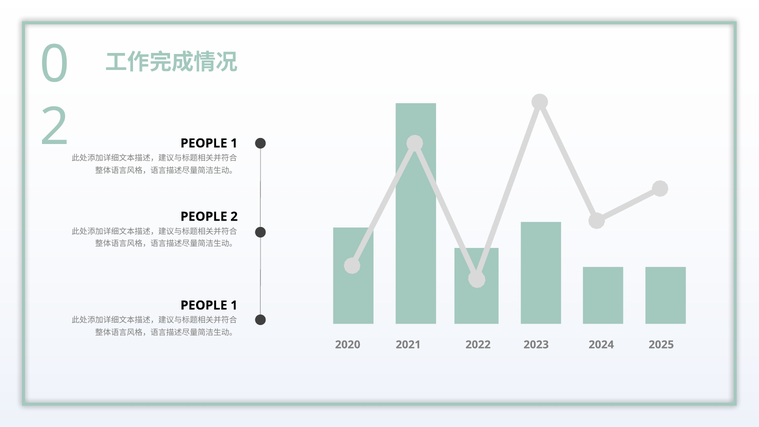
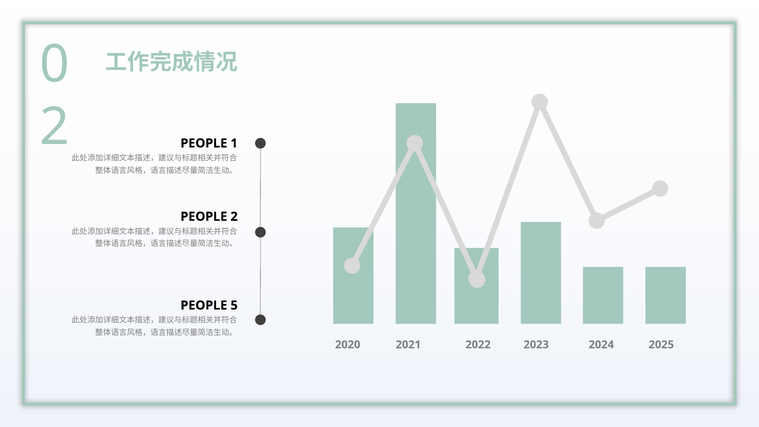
1 at (234, 305): 1 -> 5
